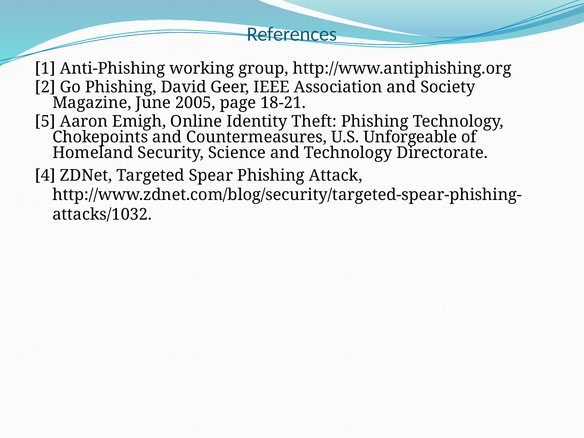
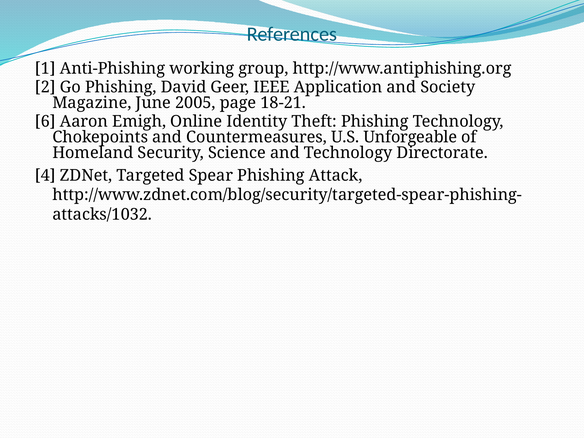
Association: Association -> Application
5: 5 -> 6
